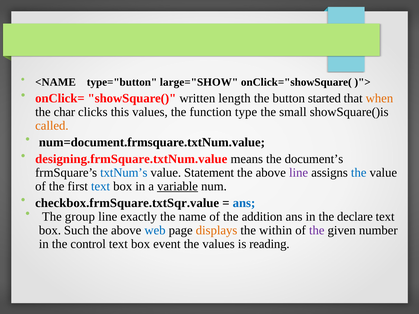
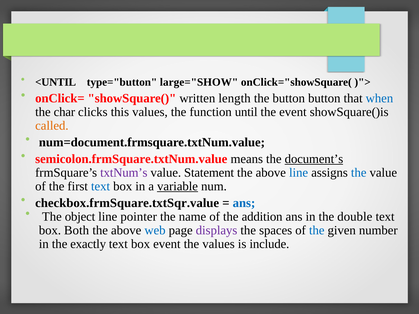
<NAME: <NAME -> <UNTIL
button started: started -> button
when colour: orange -> blue
type: type -> until
the small: small -> event
designing.frmSquare.txtNum.value: designing.frmSquare.txtNum.value -> semicolon.frmSquare.txtNum.value
document’s underline: none -> present
txtNum’s colour: blue -> purple
line at (299, 173) colour: purple -> blue
group: group -> object
exactly: exactly -> pointer
declare: declare -> double
Such: Such -> Both
displays colour: orange -> purple
within: within -> spaces
the at (317, 231) colour: purple -> blue
control: control -> exactly
reading: reading -> include
